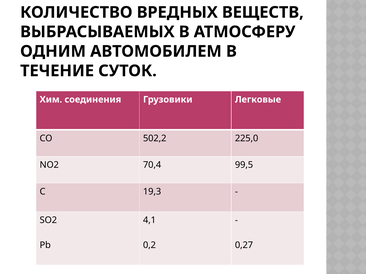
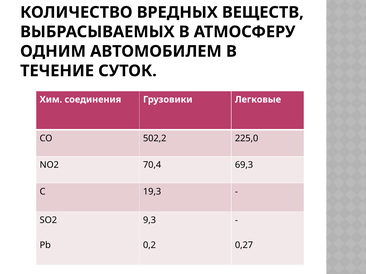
99,5: 99,5 -> 69,3
4,1: 4,1 -> 9,3
